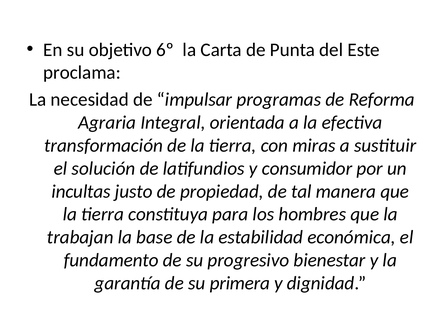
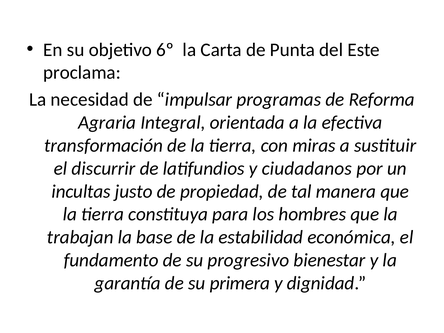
solución: solución -> discurrir
consumidor: consumidor -> ciudadanos
